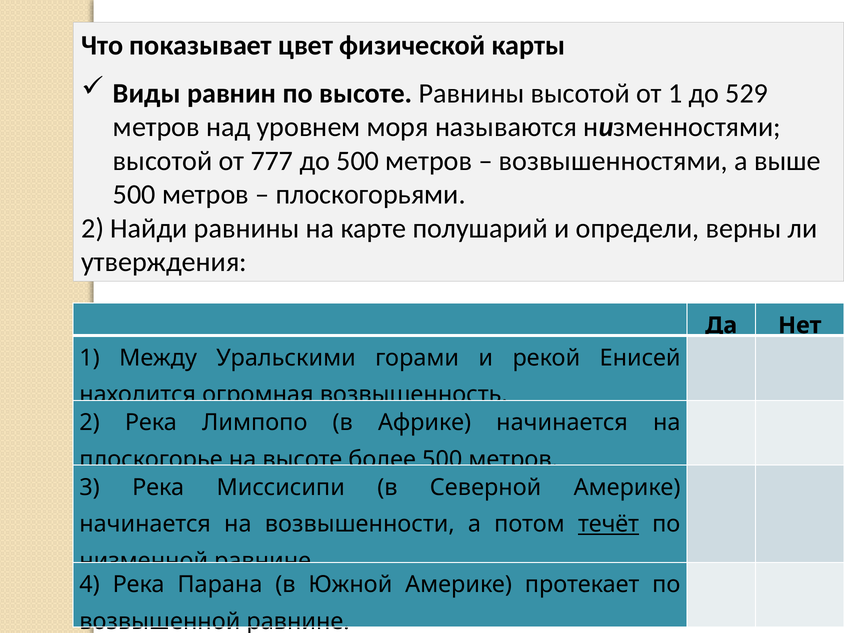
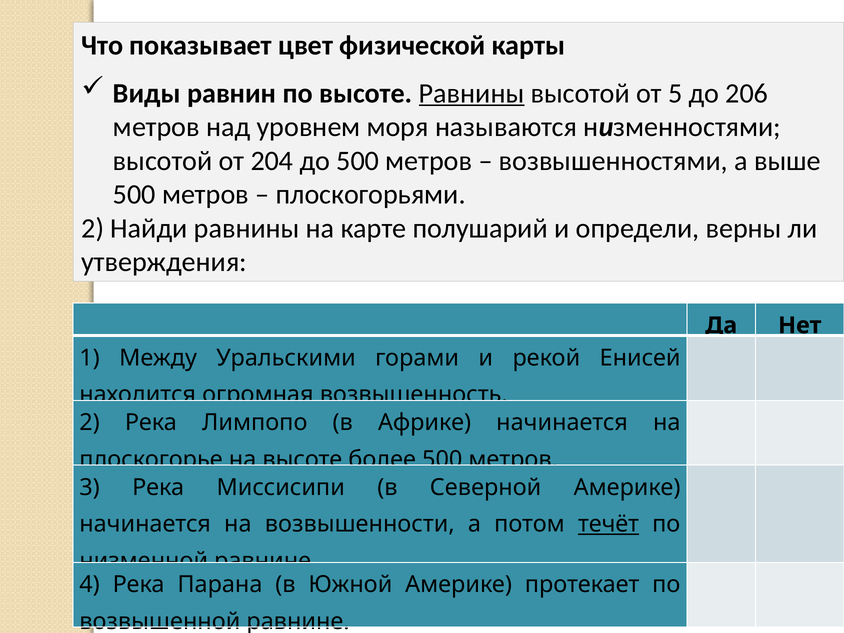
Равнины at (472, 93) underline: none -> present
от 1: 1 -> 5
529: 529 -> 206
777: 777 -> 204
